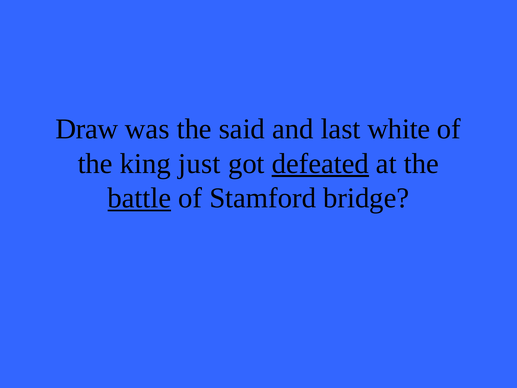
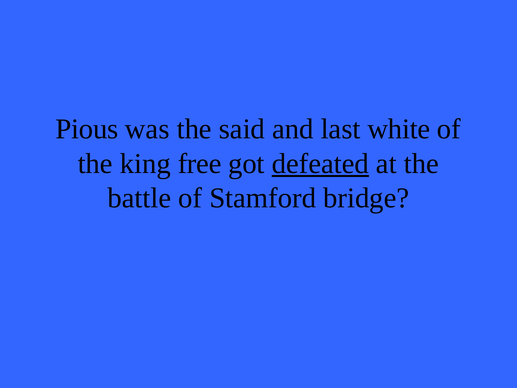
Draw: Draw -> Pious
just: just -> free
battle underline: present -> none
